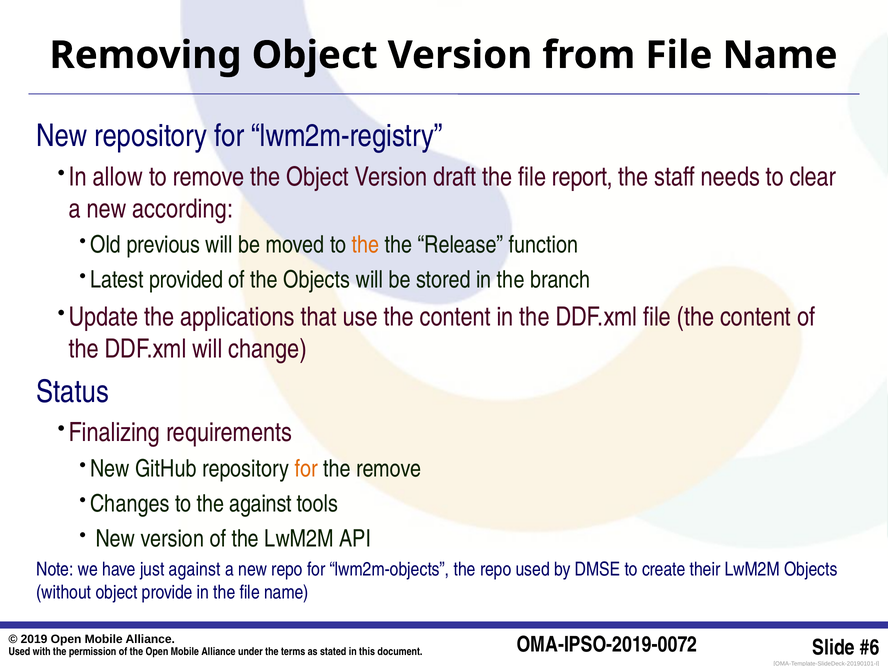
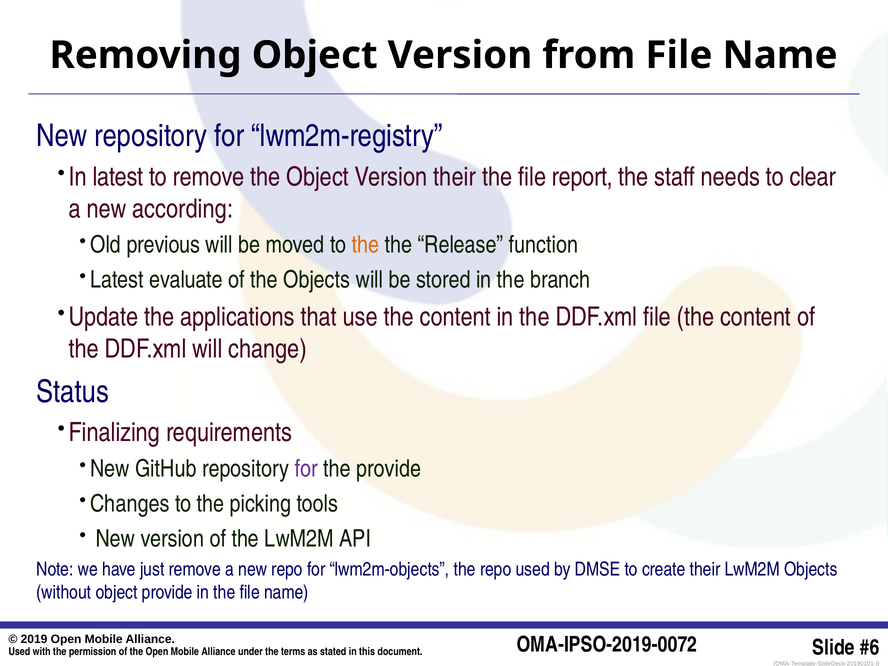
In allow: allow -> latest
Version draft: draft -> their
provided: provided -> evaluate
for at (306, 469) colour: orange -> purple
the remove: remove -> provide
the against: against -> picking
just against: against -> remove
